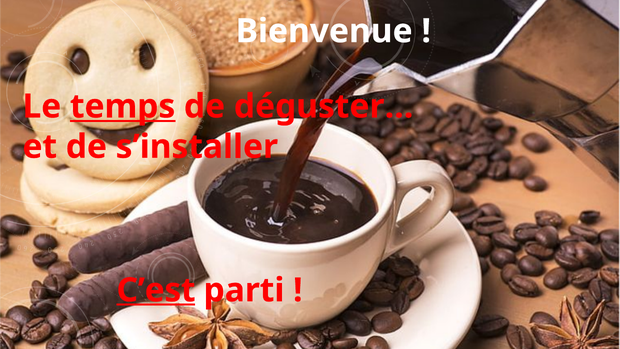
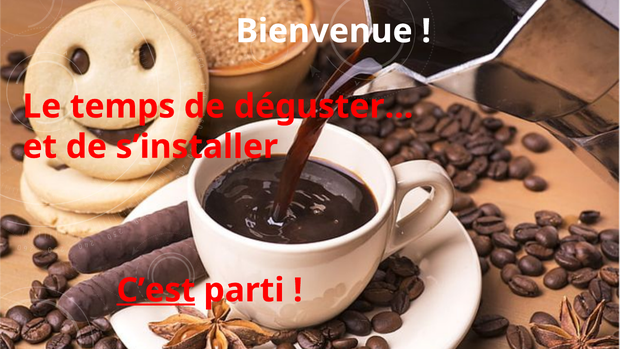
temps underline: present -> none
